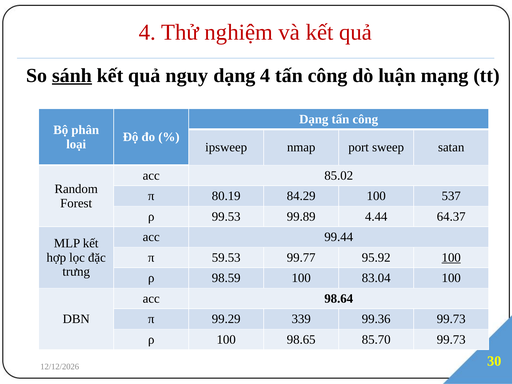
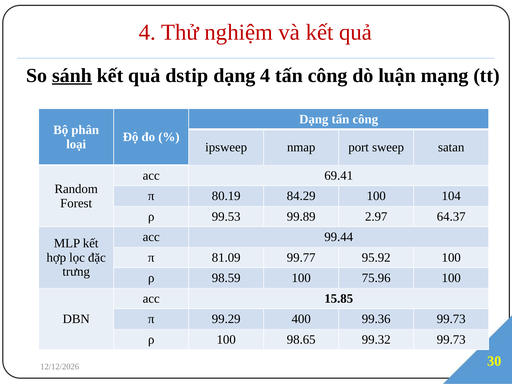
nguy: nguy -> dstip
85.02: 85.02 -> 69.41
537: 537 -> 104
4.44: 4.44 -> 2.97
59.53: 59.53 -> 81.09
100 at (451, 258) underline: present -> none
83.04: 83.04 -> 75.96
98.64: 98.64 -> 15.85
339: 339 -> 400
85.70: 85.70 -> 99.32
